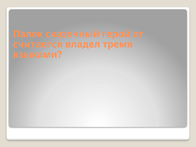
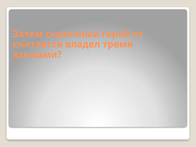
Палок: Палок -> Затем
